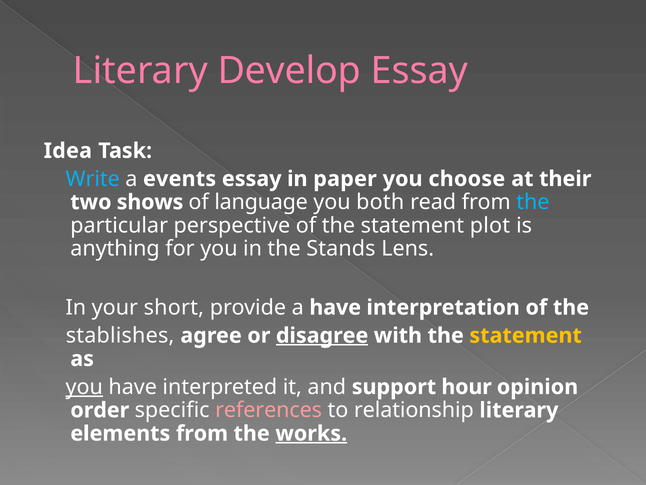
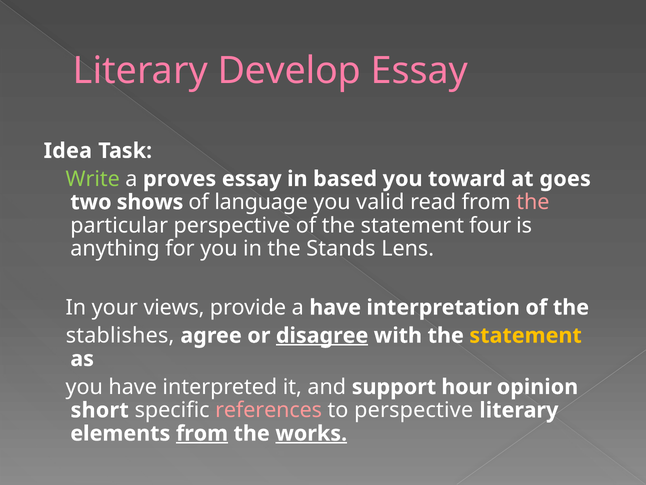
Write colour: light blue -> light green
events: events -> proves
paper: paper -> based
choose: choose -> toward
their: their -> goes
both: both -> valid
the at (533, 202) colour: light blue -> pink
plot: plot -> four
short: short -> views
you at (84, 387) underline: present -> none
order: order -> short
to relationship: relationship -> perspective
from at (202, 433) underline: none -> present
